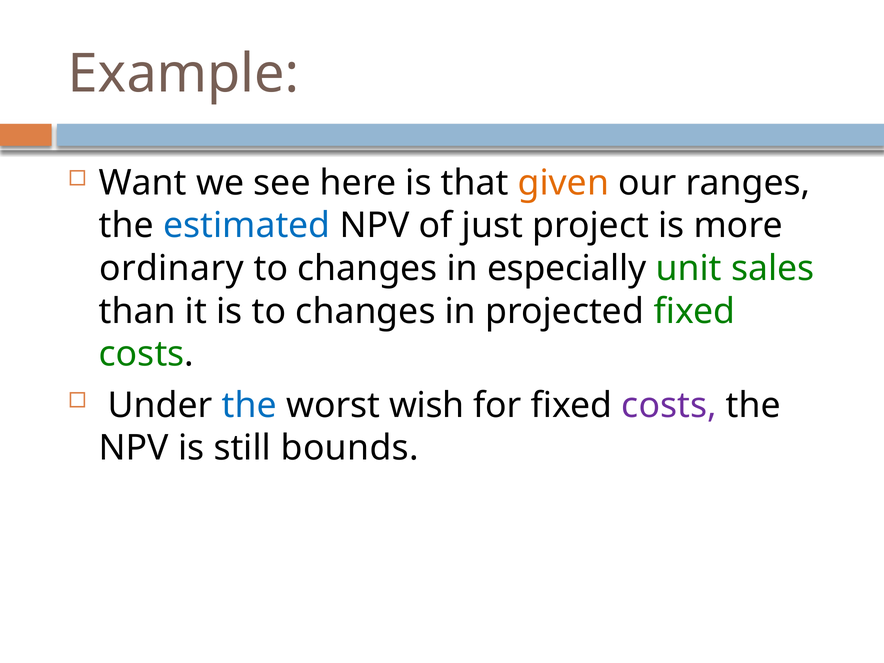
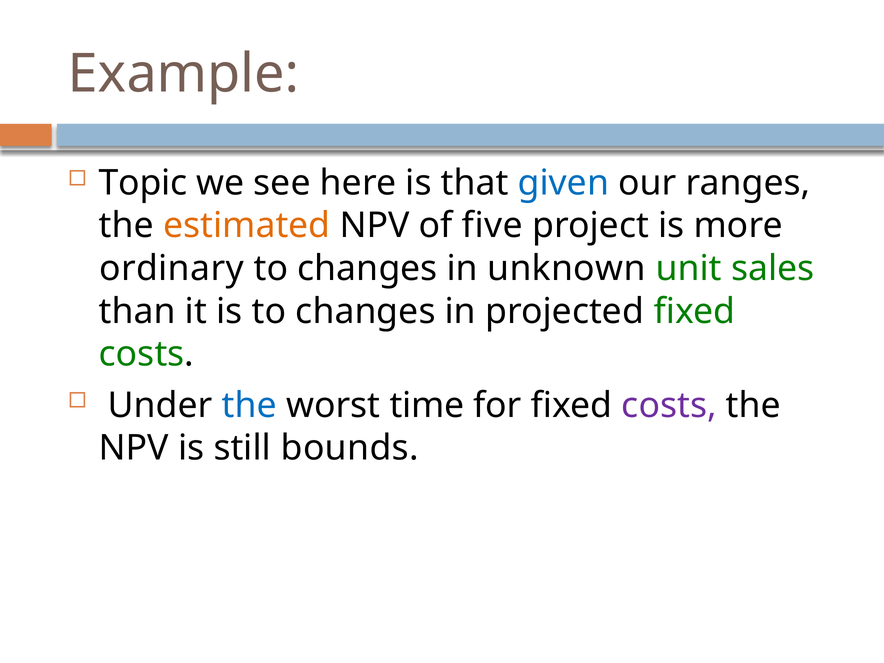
Want: Want -> Topic
given colour: orange -> blue
estimated colour: blue -> orange
just: just -> five
especially: especially -> unknown
wish: wish -> time
